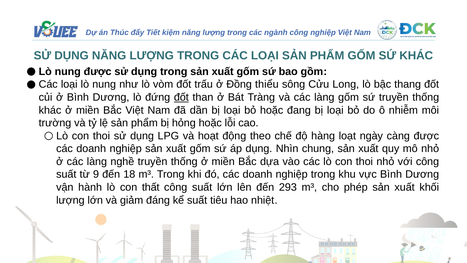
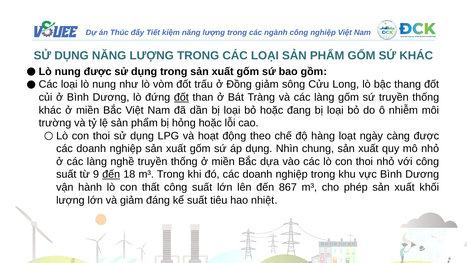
Đồng thiểu: thiểu -> giảm
đến at (111, 174) underline: none -> present
293: 293 -> 867
